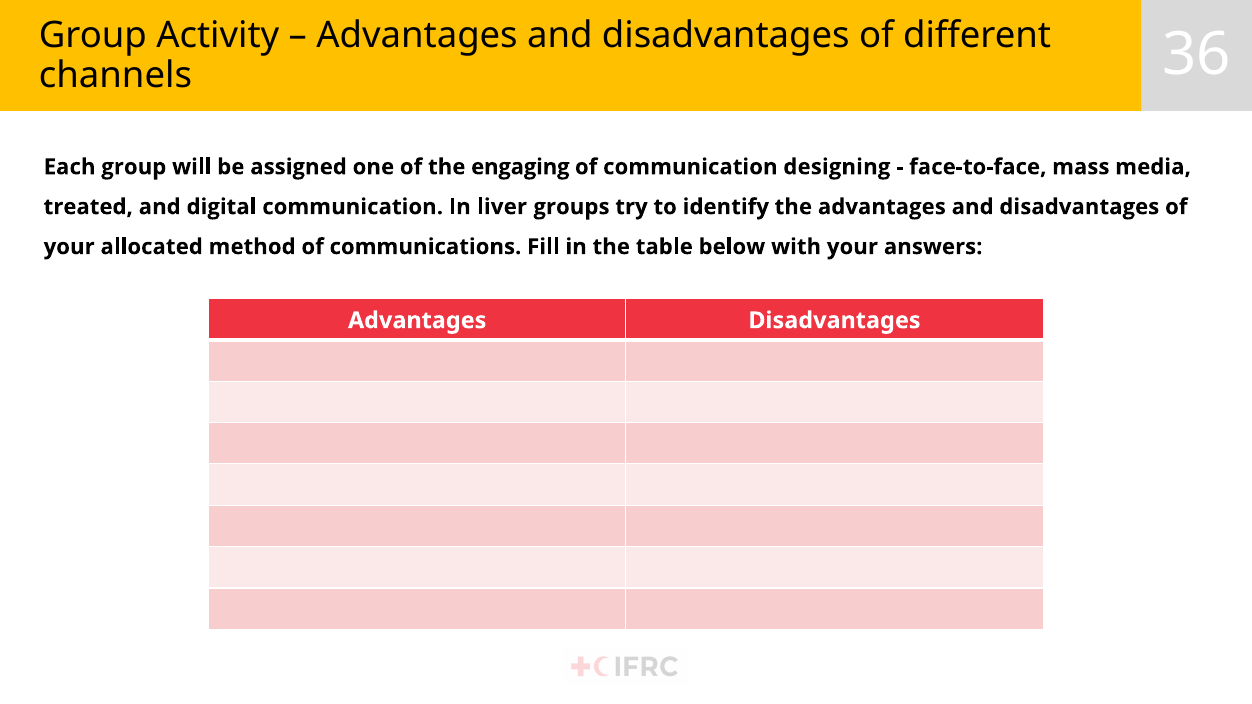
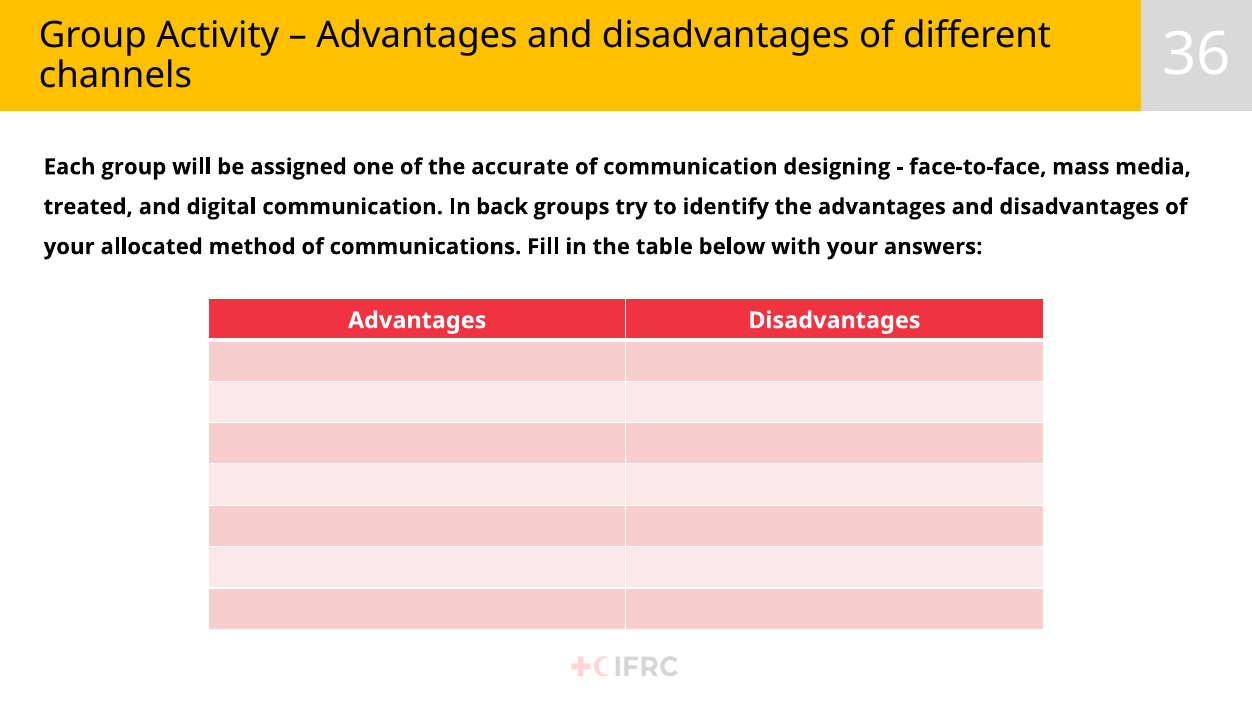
engaging: engaging -> accurate
liver: liver -> back
